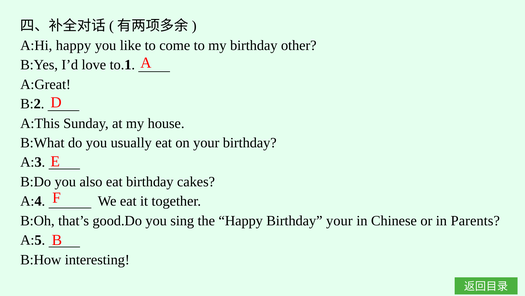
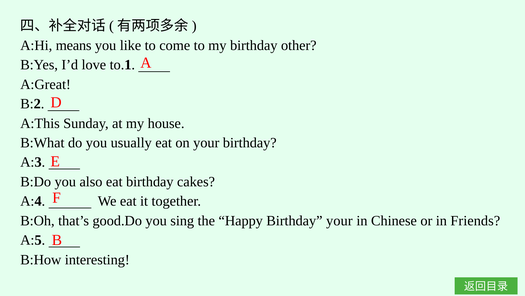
A:Hi happy: happy -> means
Parents: Parents -> Friends
